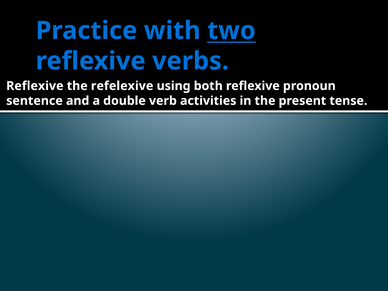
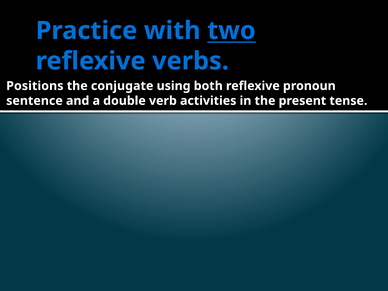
Reflexive at (35, 86): Reflexive -> Positions
refelexive: refelexive -> conjugate
